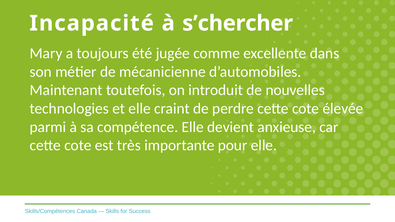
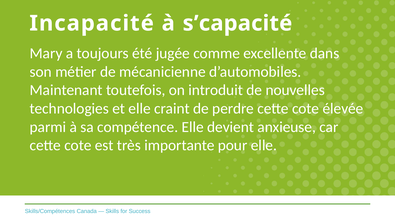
s’chercher: s’chercher -> s’capacité
